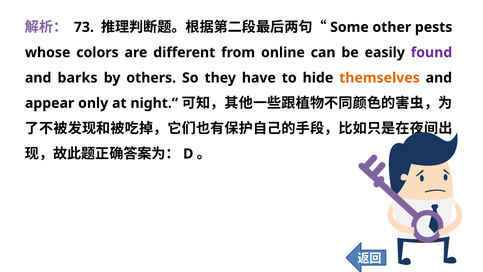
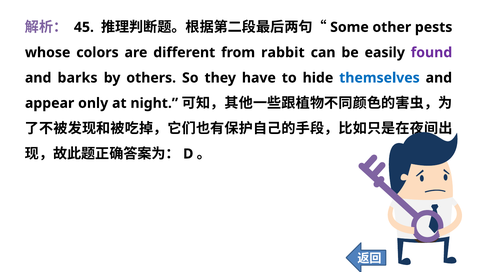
73: 73 -> 45
online: online -> rabbit
themselves colour: orange -> blue
